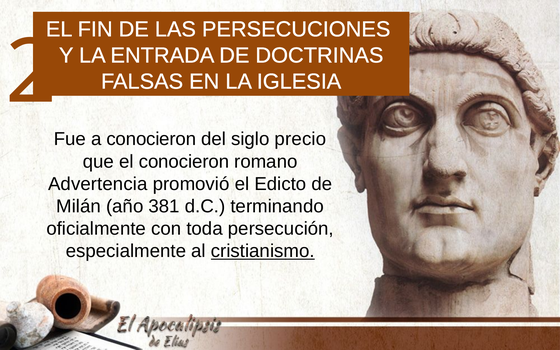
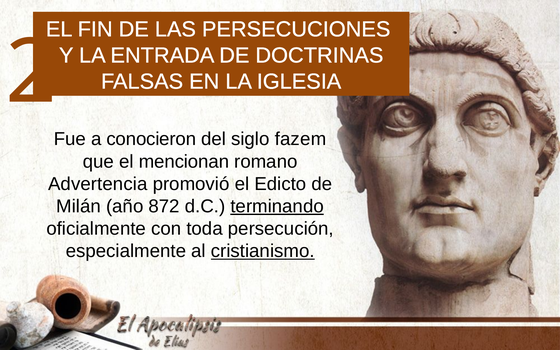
precio: precio -> fazem
el conocieron: conocieron -> mencionan
381: 381 -> 872
terminando underline: none -> present
